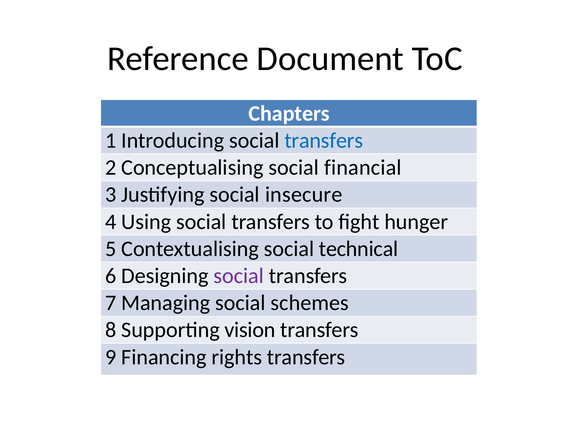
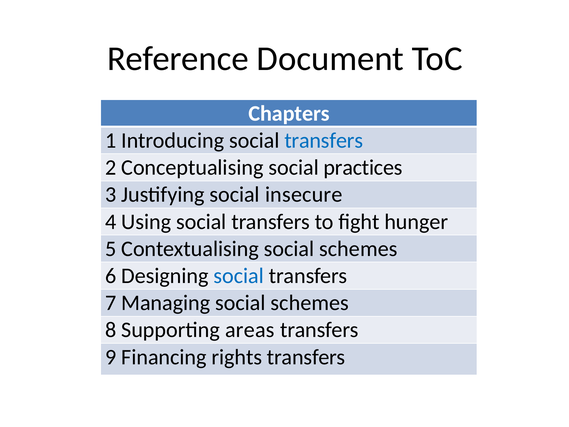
financial: financial -> practices
Contextualising social technical: technical -> schemes
social at (239, 276) colour: purple -> blue
vision: vision -> areas
